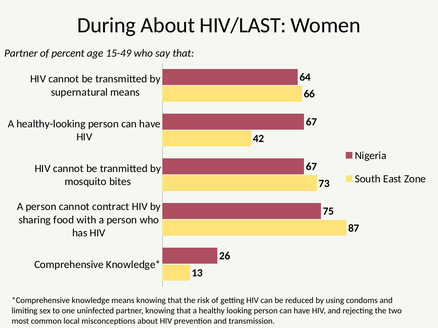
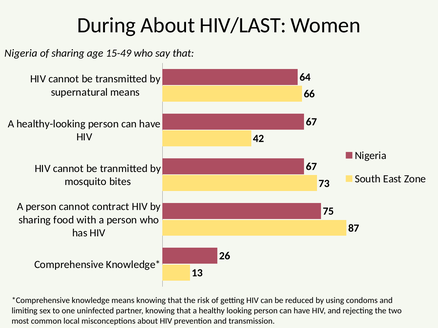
Partner at (21, 53): Partner -> Nigeria
of percent: percent -> sharing
